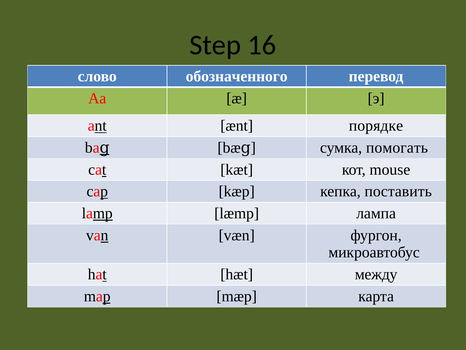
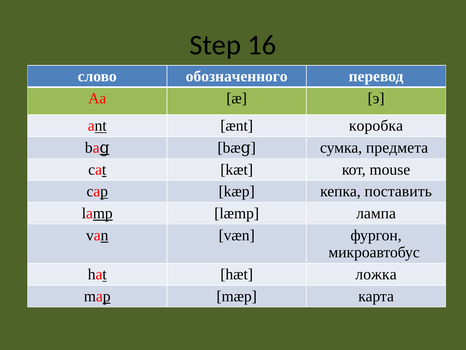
порядке: порядке -> коробка
помогать: помогать -> предмета
между: между -> ложка
